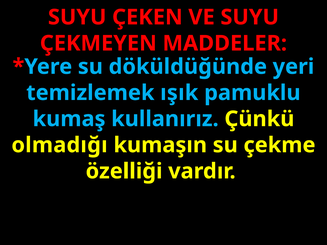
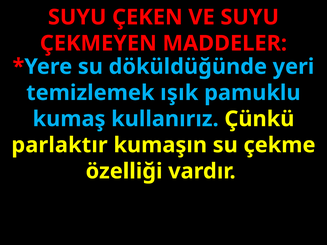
olmadığı: olmadığı -> parlaktır
